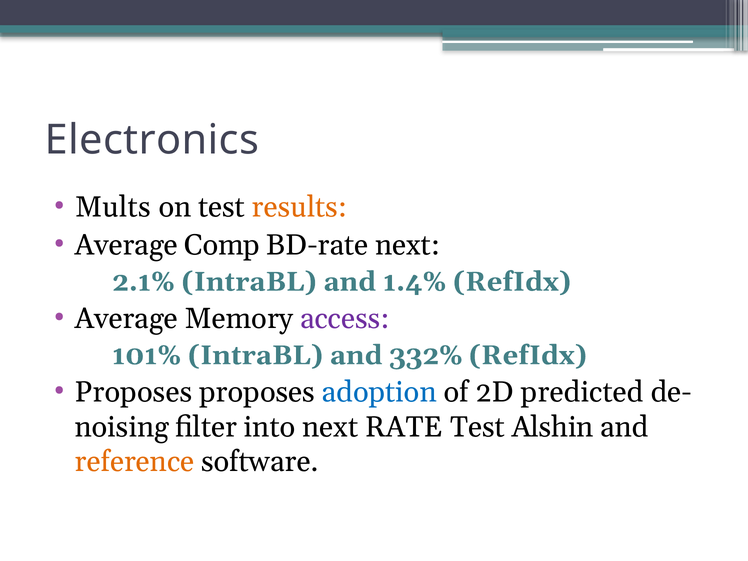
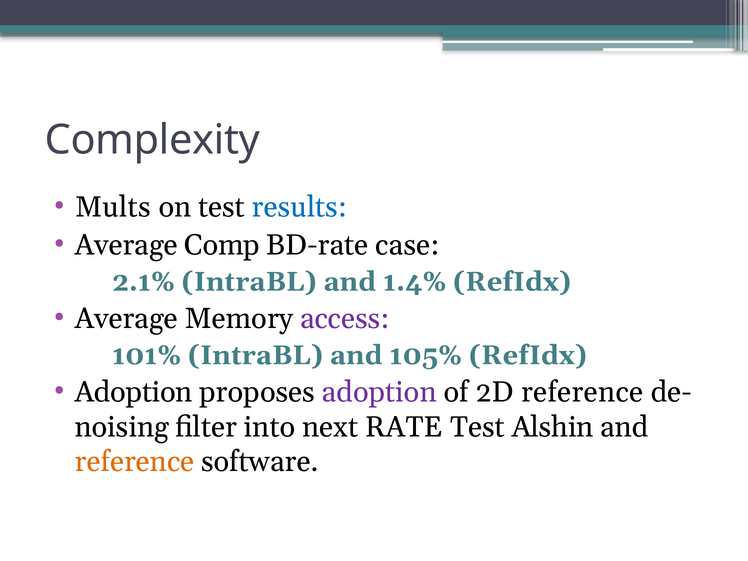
Electronics: Electronics -> Complexity
results colour: orange -> blue
BD-rate next: next -> case
332%: 332% -> 105%
Proposes at (133, 392): Proposes -> Adoption
adoption at (379, 392) colour: blue -> purple
2D predicted: predicted -> reference
